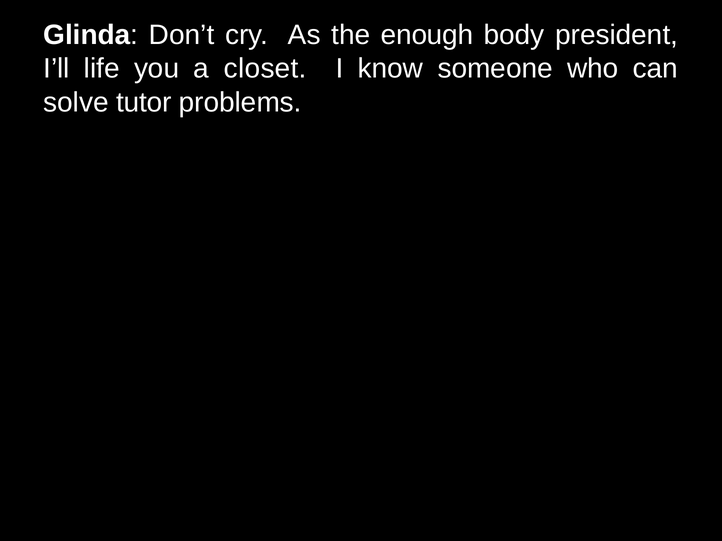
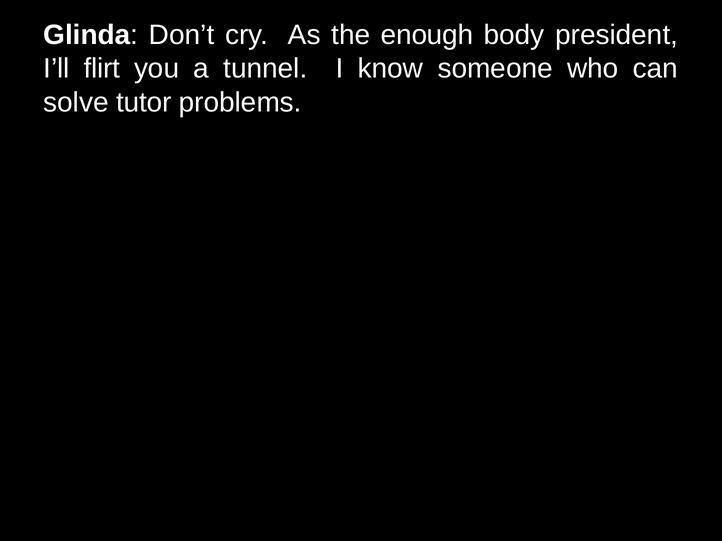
life: life -> flirt
closet: closet -> tunnel
